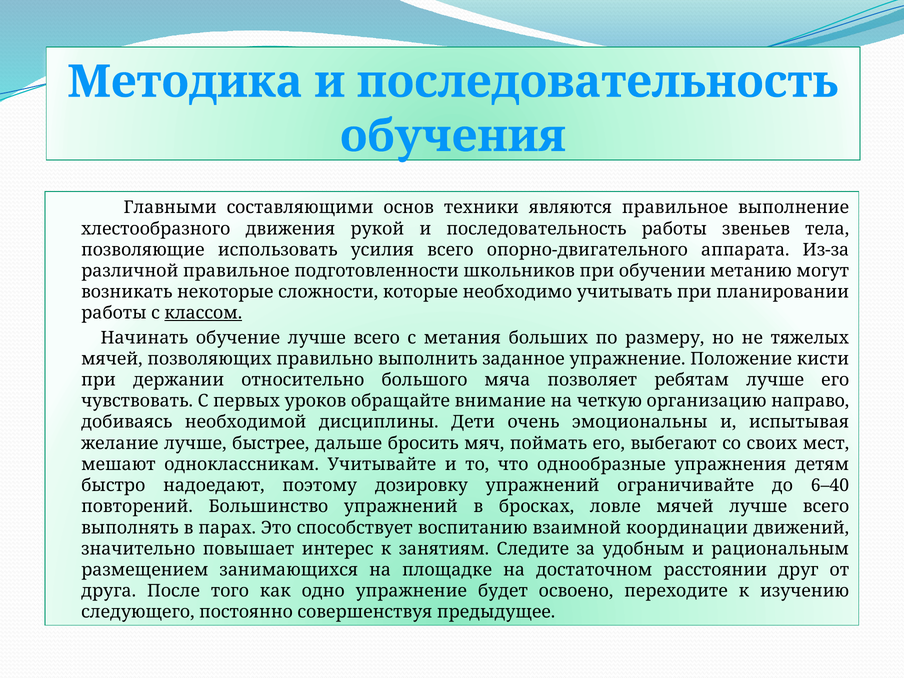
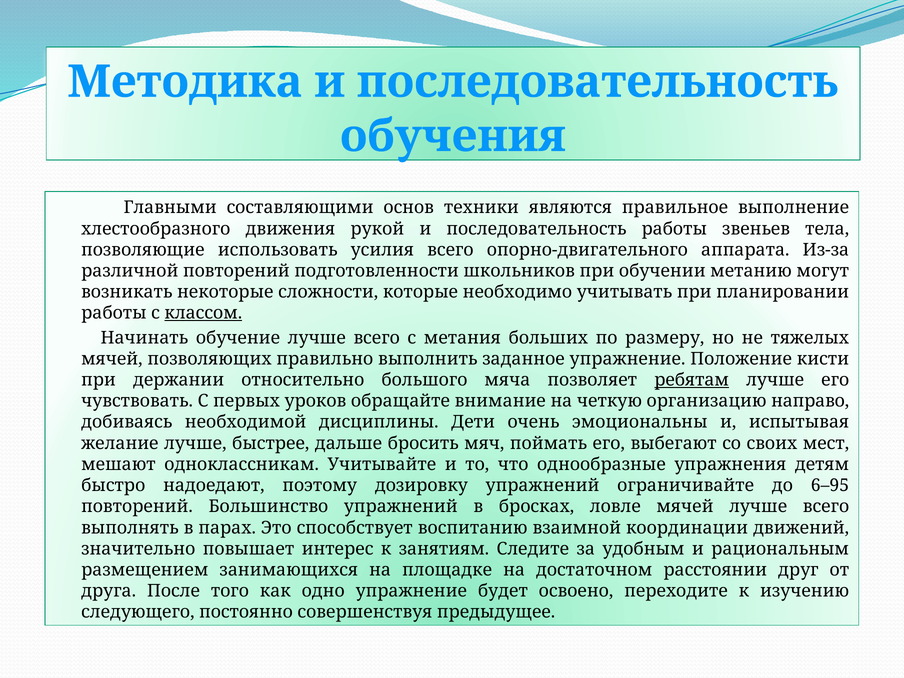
различной правильное: правильное -> повторений
ребятам underline: none -> present
6–40: 6–40 -> 6–95
